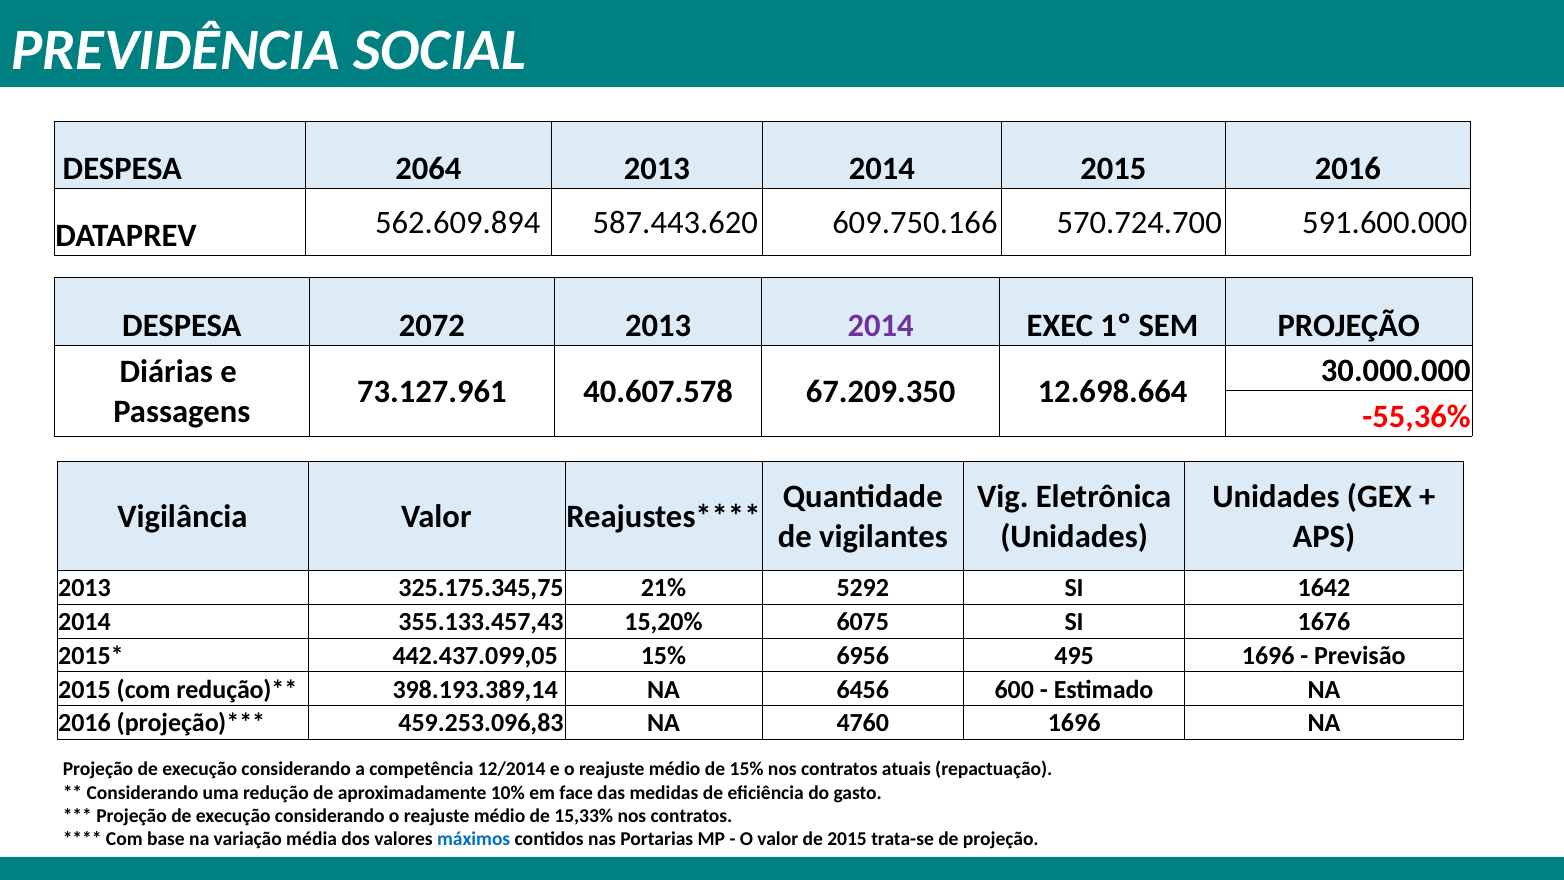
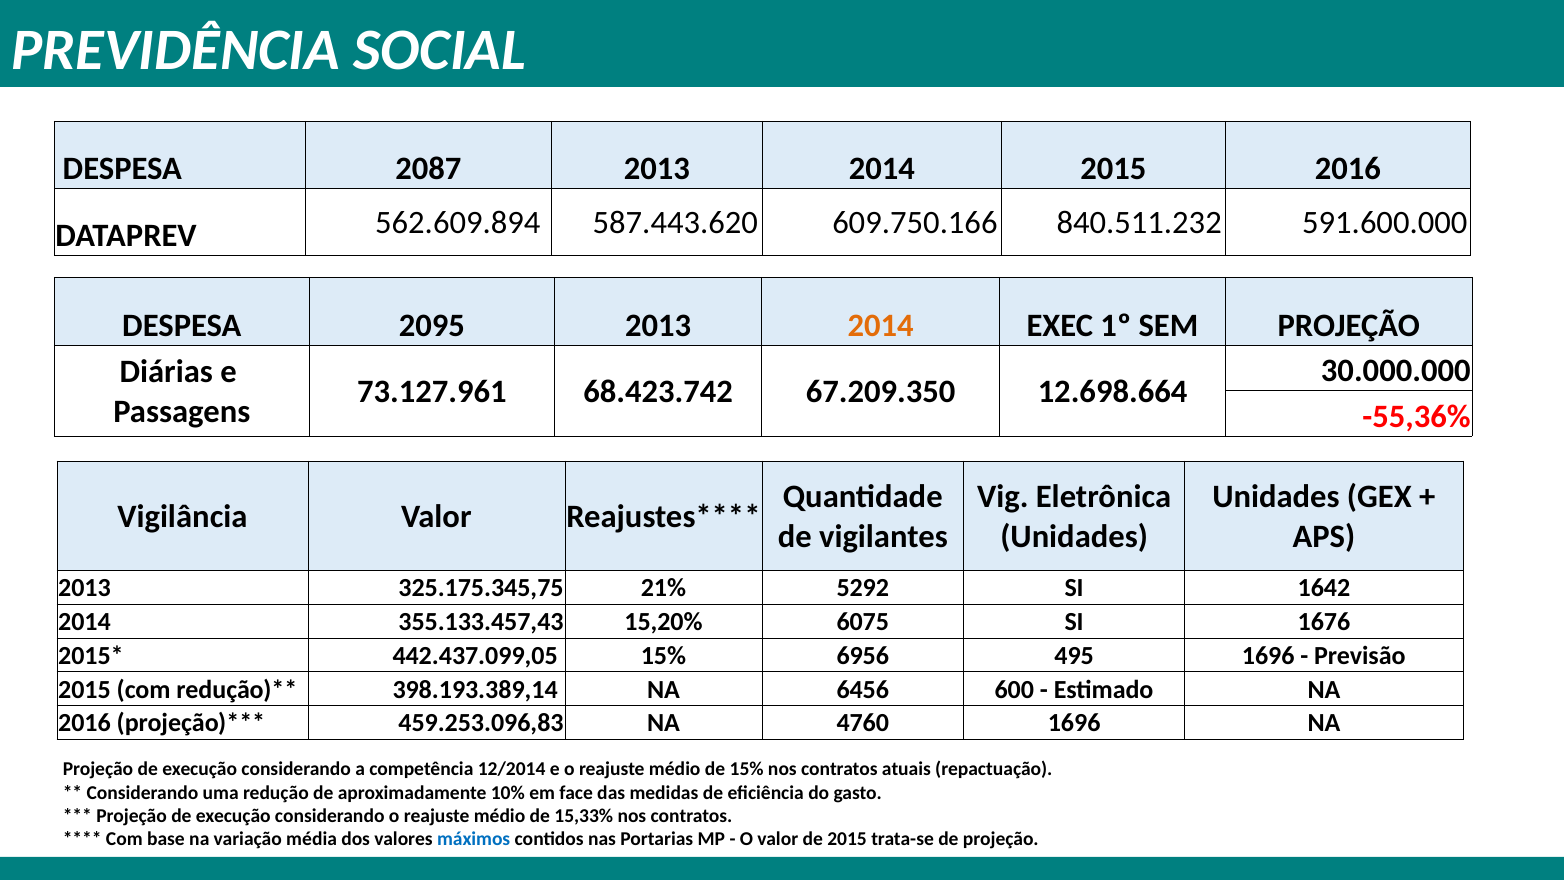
2064: 2064 -> 2087
570.724.700: 570.724.700 -> 840.511.232
2072: 2072 -> 2095
2014 at (881, 326) colour: purple -> orange
40.607.578: 40.607.578 -> 68.423.742
